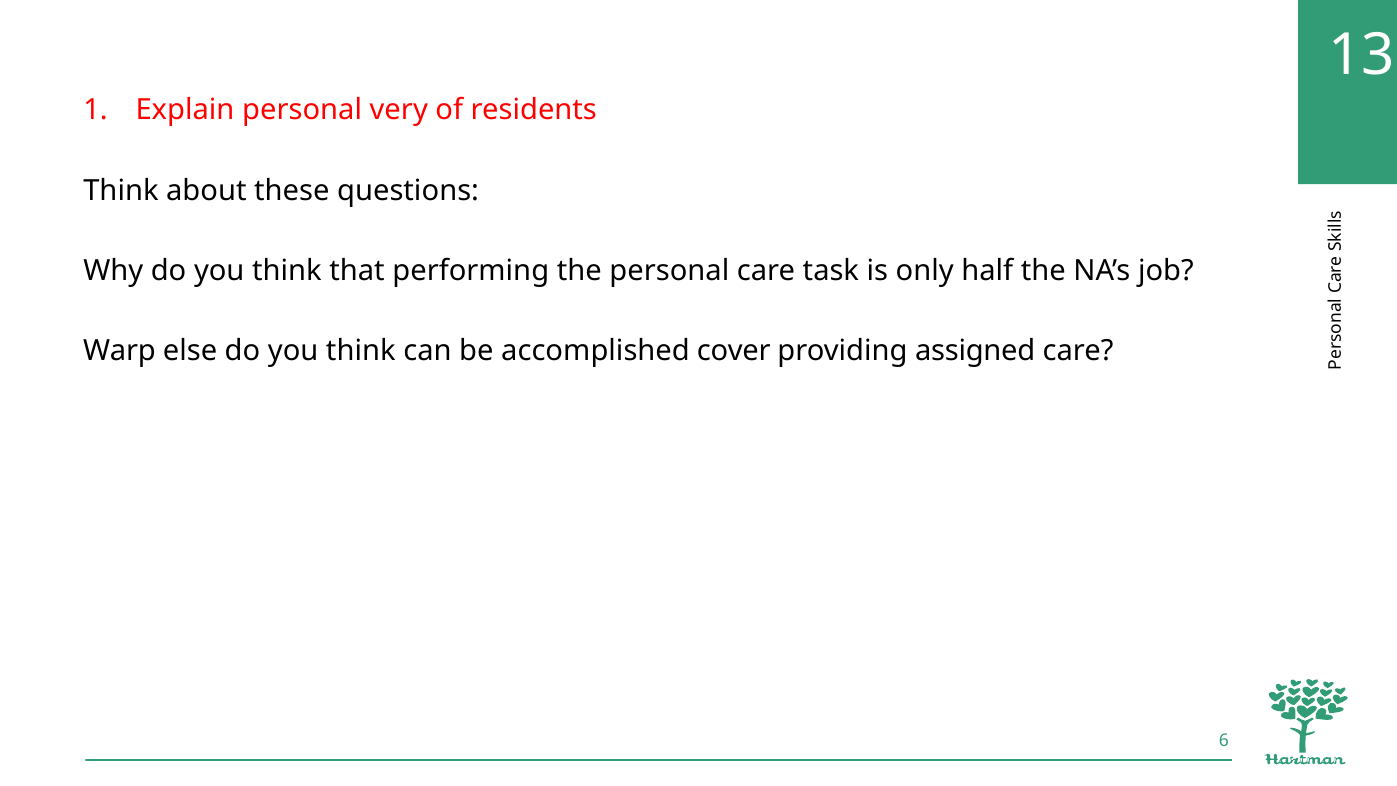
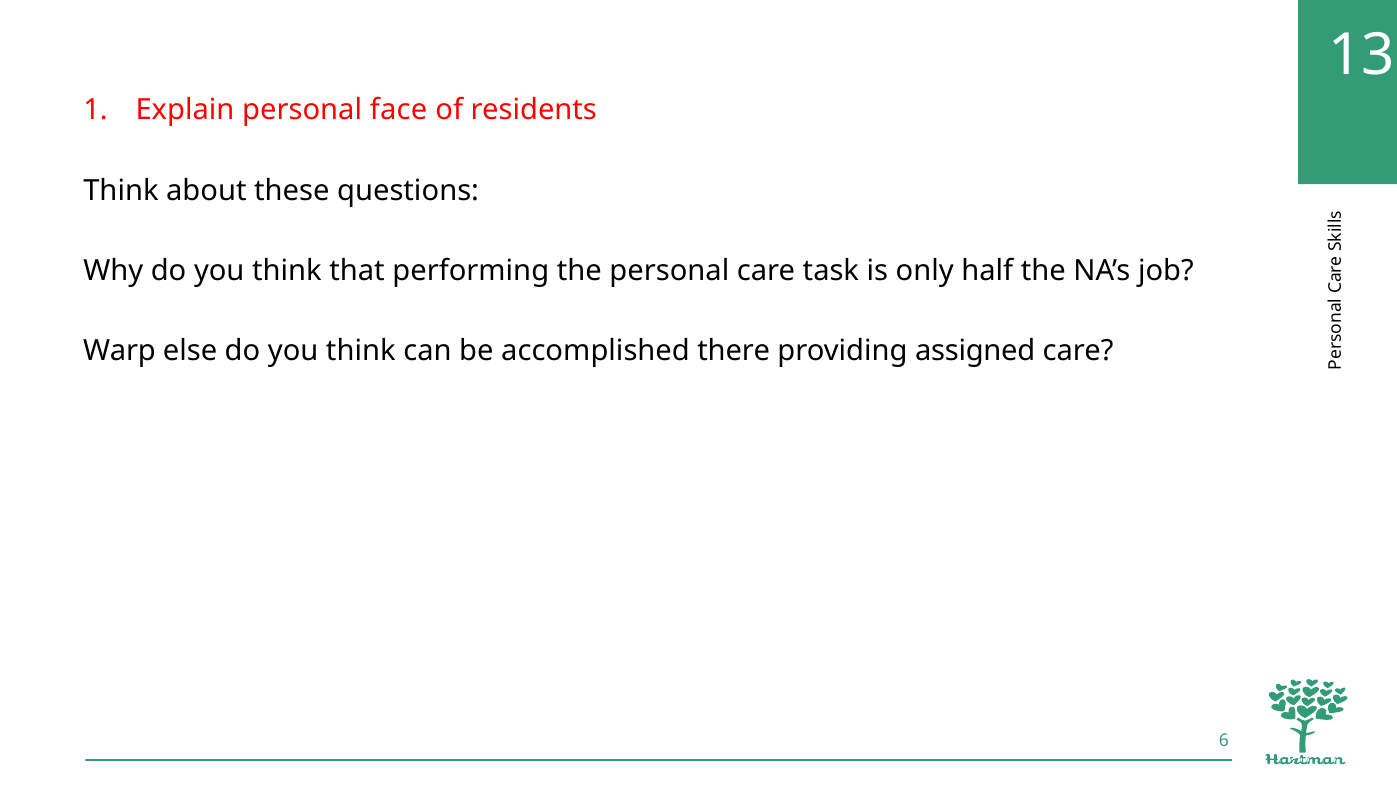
very: very -> face
cover: cover -> there
